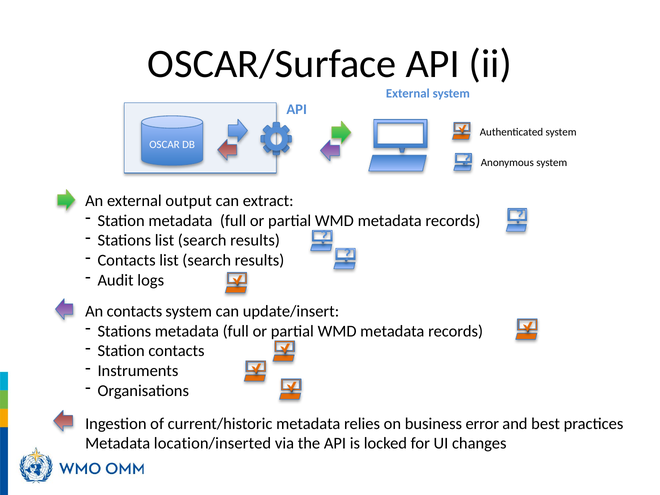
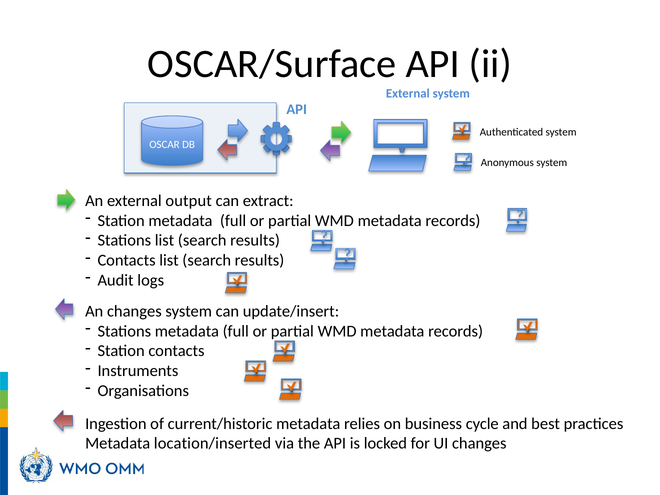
An contacts: contacts -> changes
error: error -> cycle
